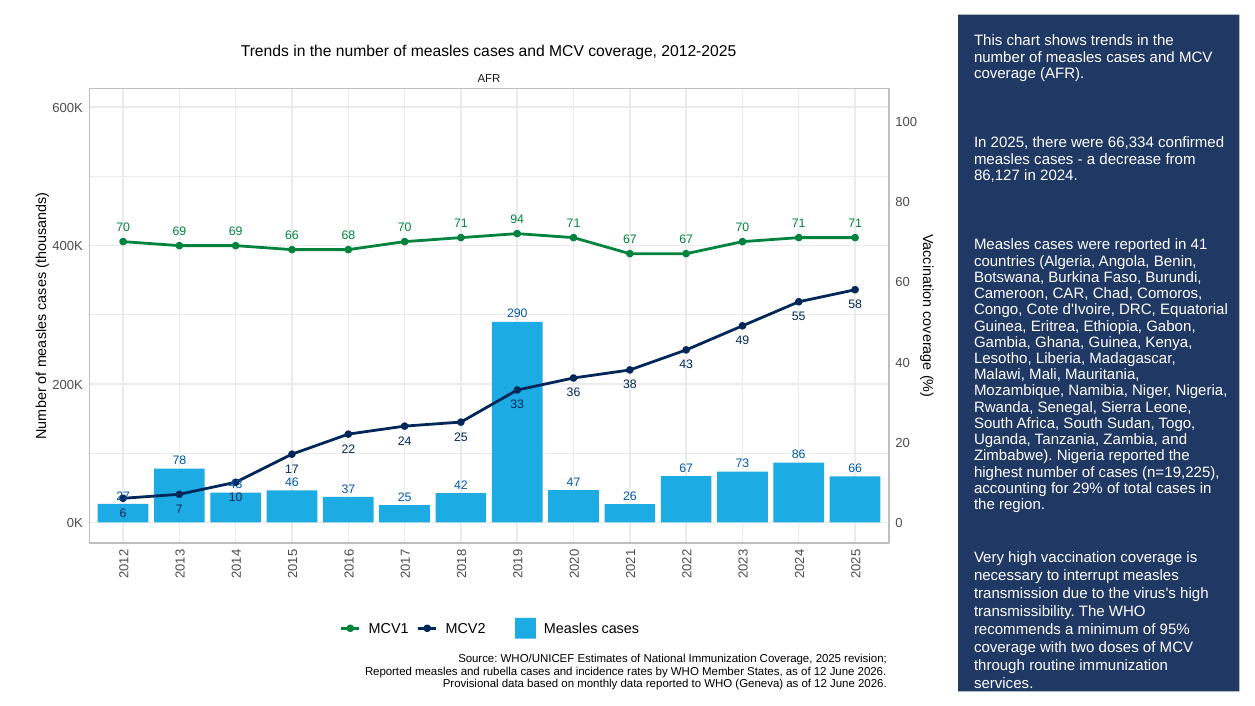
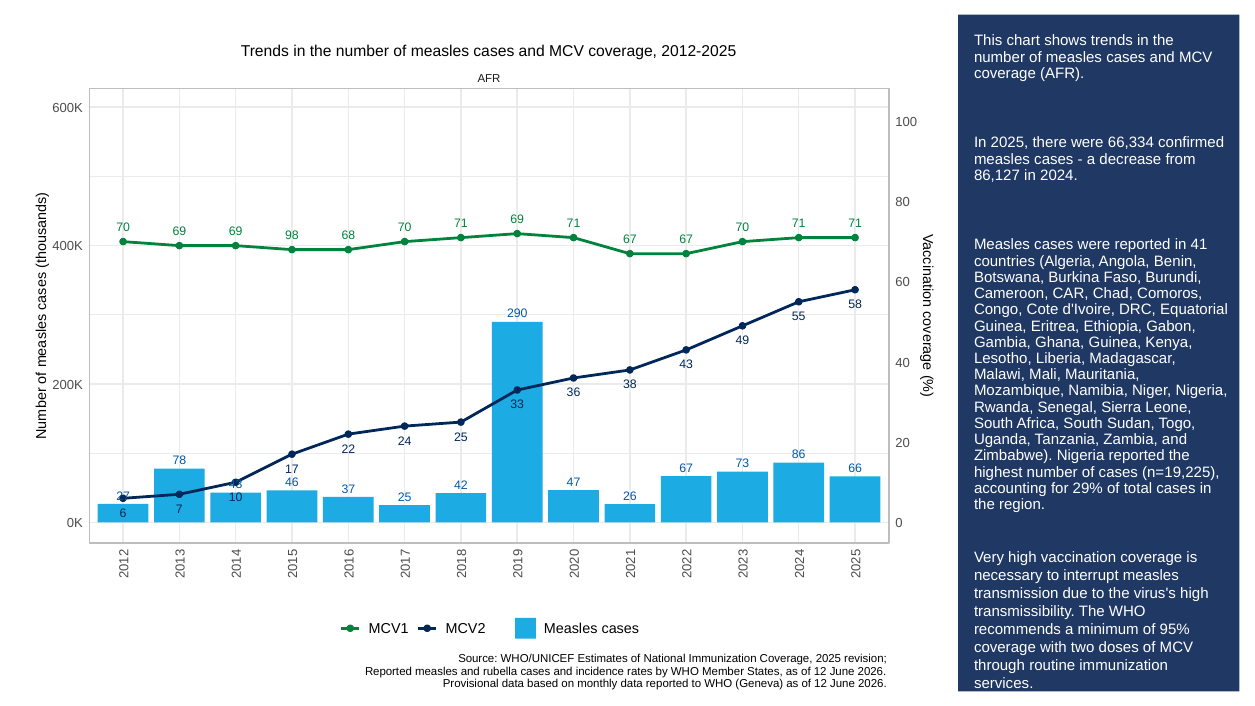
69 66: 66 -> 98
71 94: 94 -> 69
